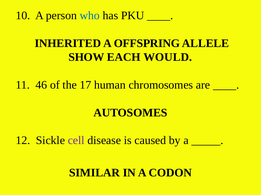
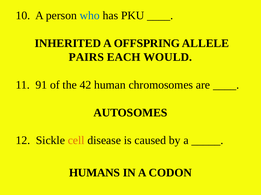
SHOW: SHOW -> PAIRS
46: 46 -> 91
17: 17 -> 42
cell colour: purple -> orange
SIMILAR: SIMILAR -> HUMANS
